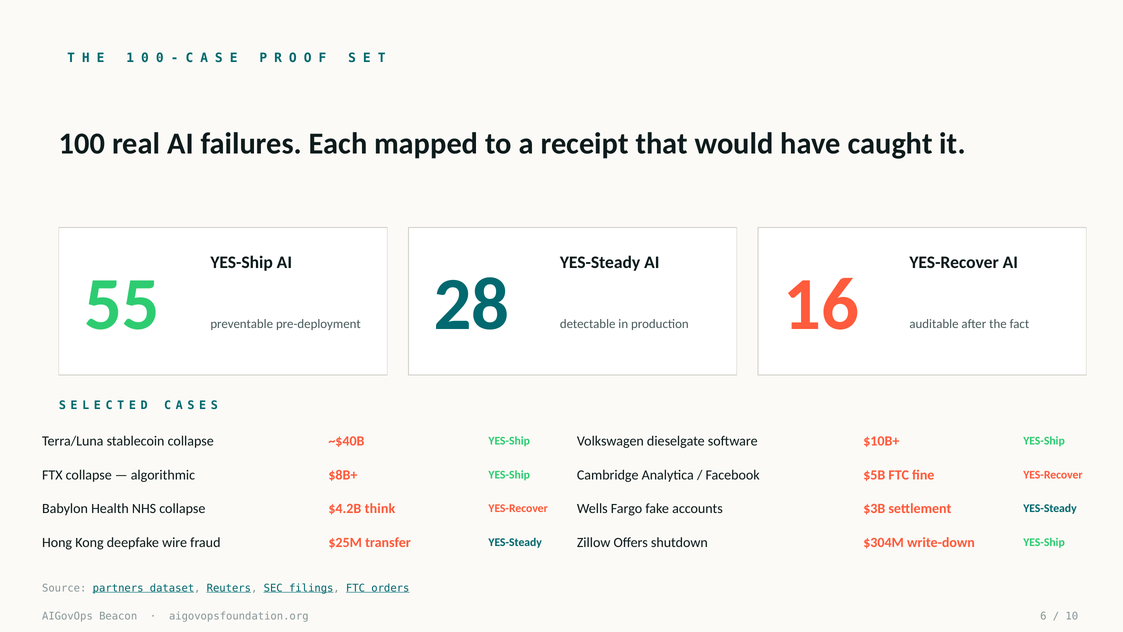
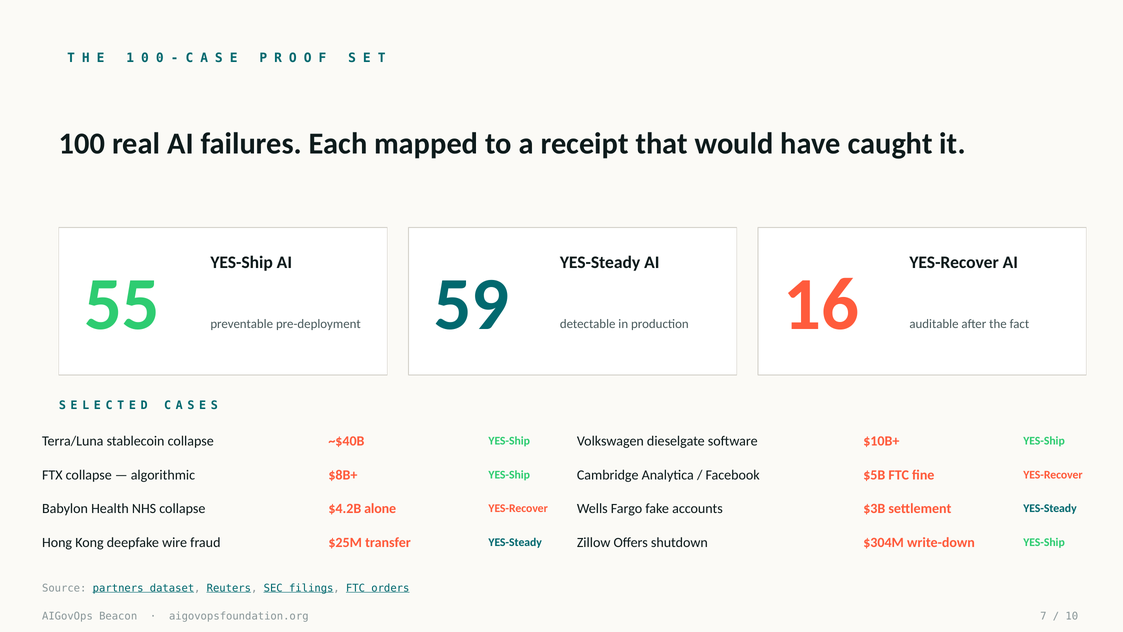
28: 28 -> 59
think: think -> alone
6: 6 -> 7
